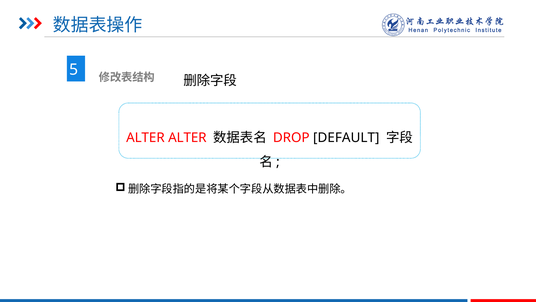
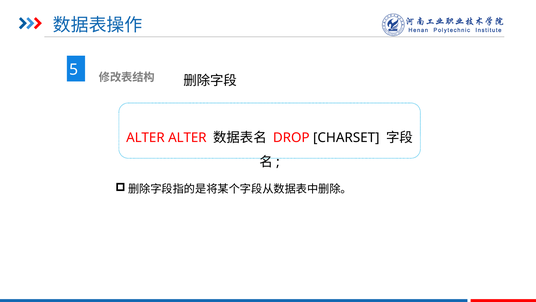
DEFAULT: DEFAULT -> CHARSET
